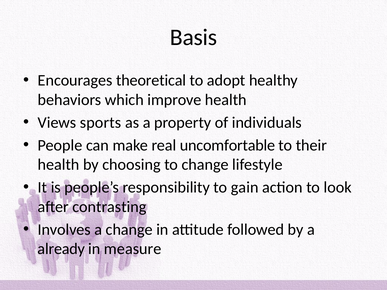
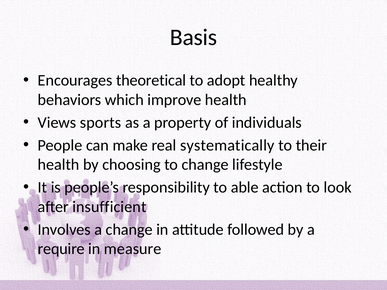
uncomfortable: uncomfortable -> systematically
gain: gain -> able
contrasting: contrasting -> insufficient
already: already -> require
